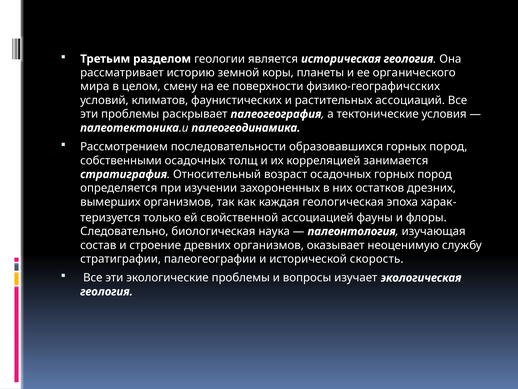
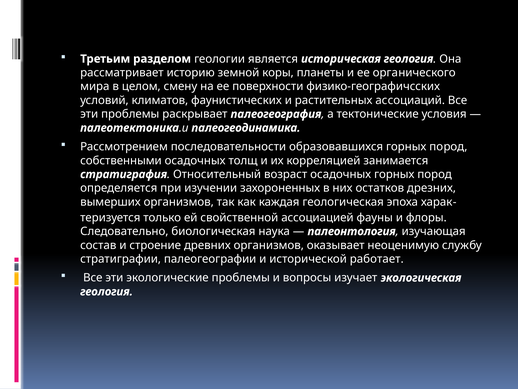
скорость: скорость -> работает
